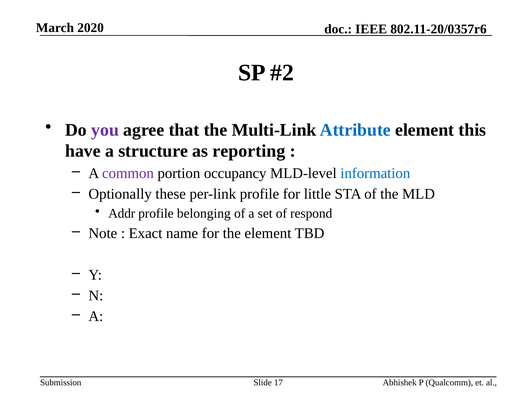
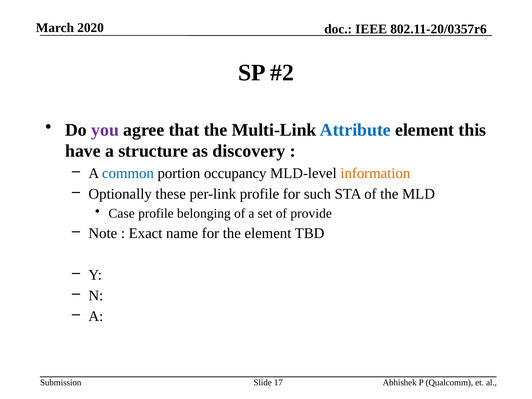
reporting: reporting -> discovery
common colour: purple -> blue
information colour: blue -> orange
little: little -> such
Addr: Addr -> Case
respond: respond -> provide
